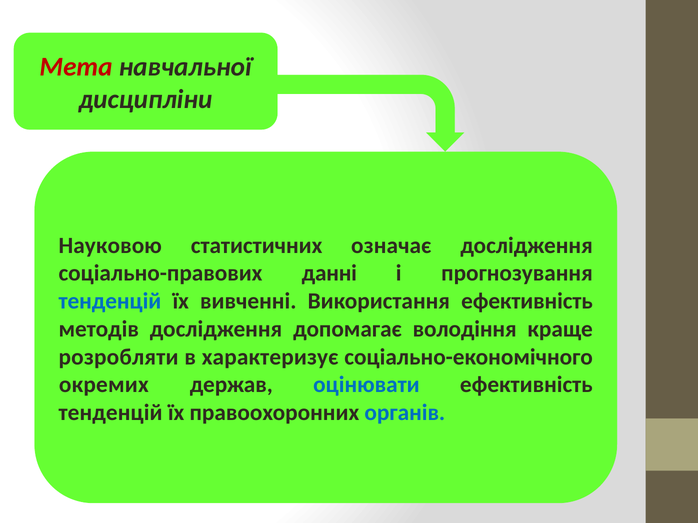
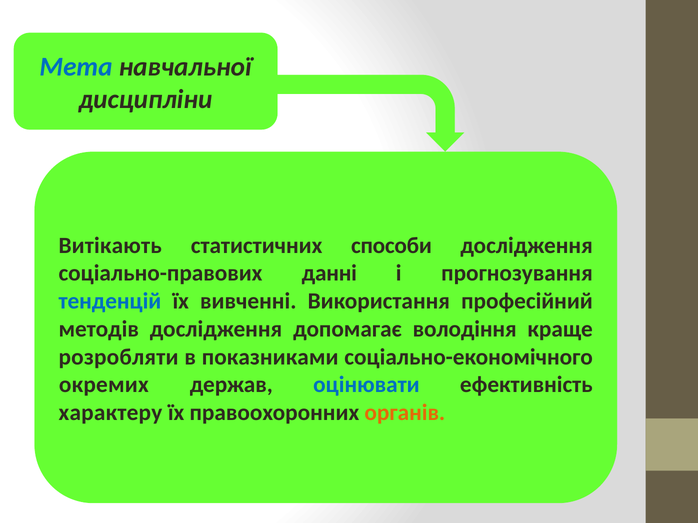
Мета colour: red -> blue
Науковою: Науковою -> Витікають
означає: означає -> способи
Використання ефективність: ефективність -> професійний
характеризує: характеризує -> показниками
тенденцій at (111, 413): тенденцій -> характеру
органів colour: blue -> orange
